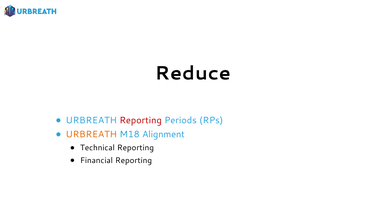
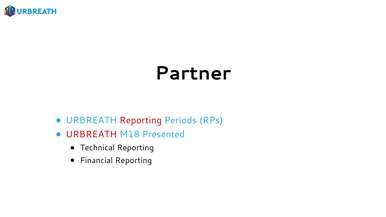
Reduce: Reduce -> Partner
URBREATH at (91, 134) colour: orange -> red
Alignment: Alignment -> Presented
